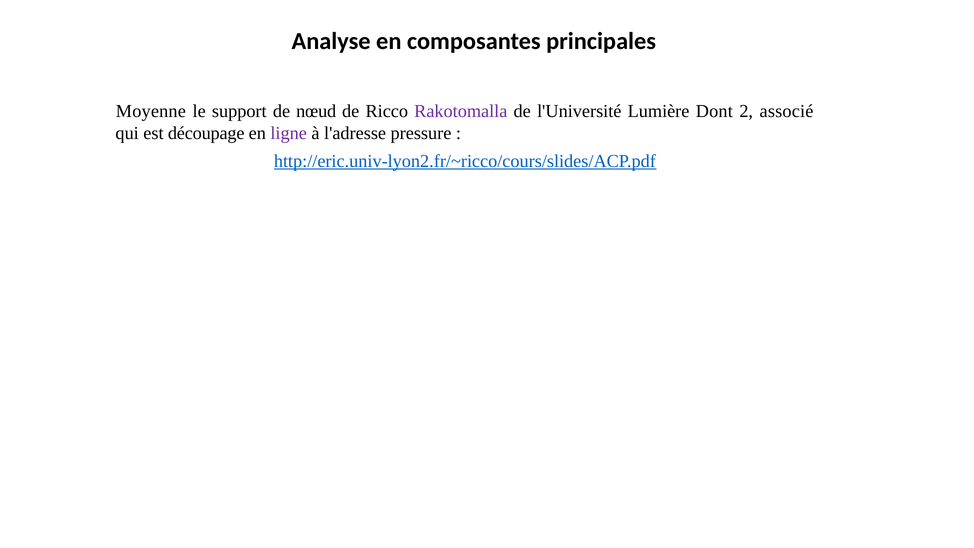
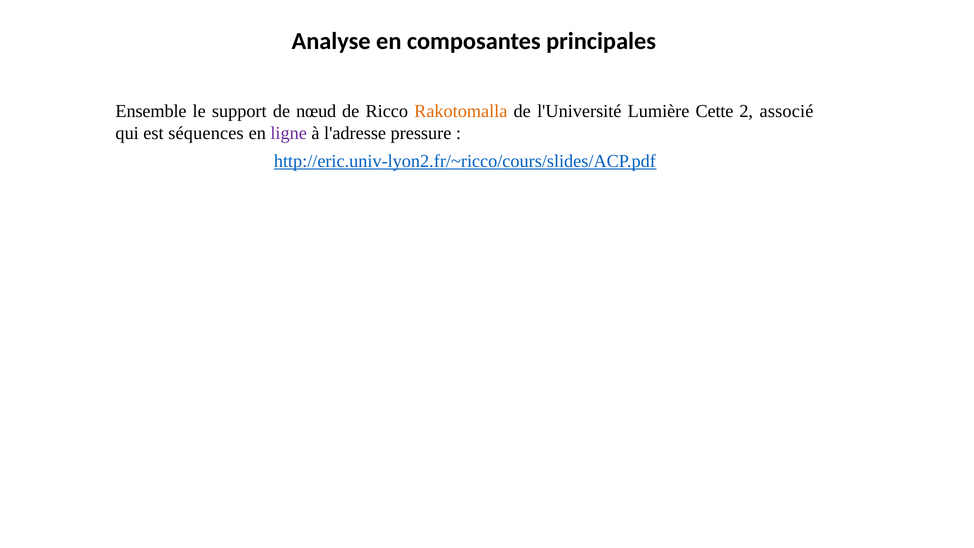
Moyenne: Moyenne -> Ensemble
Rakotomalla colour: purple -> orange
Dont: Dont -> Cette
découpage: découpage -> séquences
